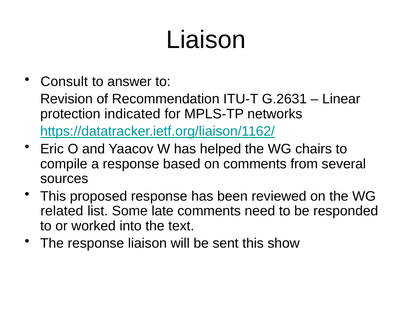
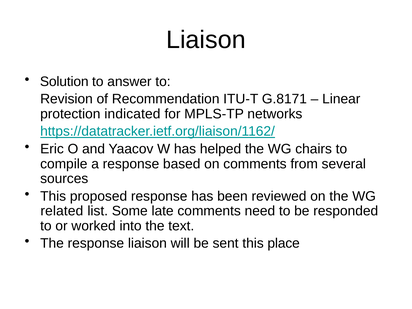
Consult: Consult -> Solution
G.2631: G.2631 -> G.8171
show: show -> place
